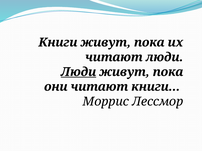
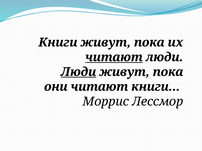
читают at (114, 57) underline: none -> present
